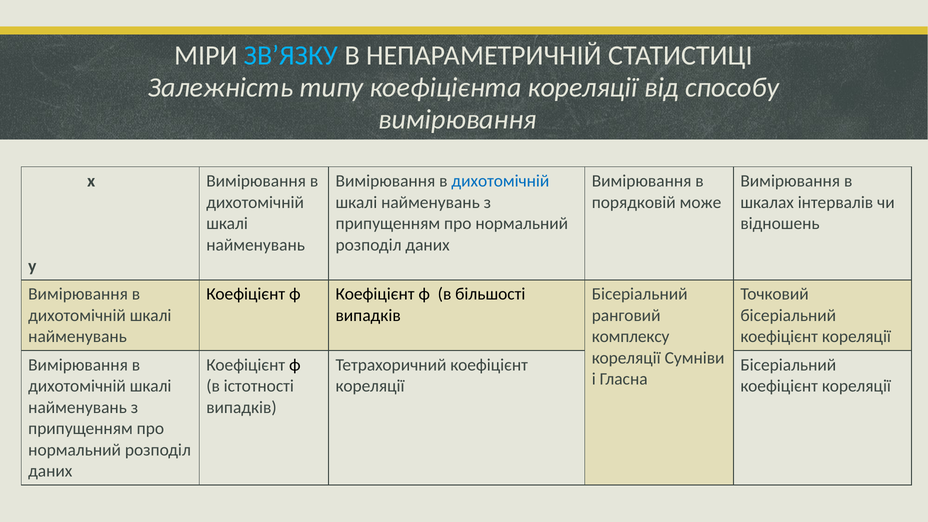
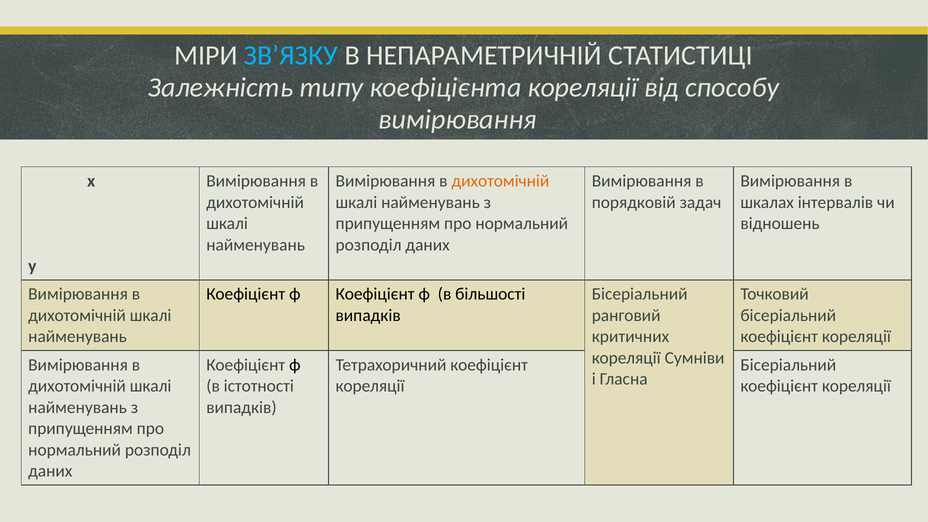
дихотомічній at (500, 181) colour: blue -> orange
може: може -> задач
комплексу: комплексу -> критичних
